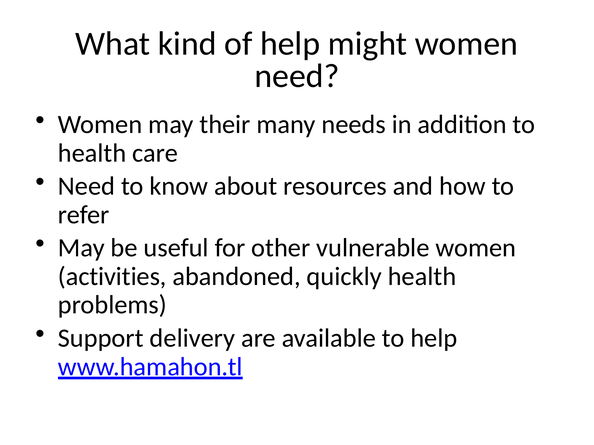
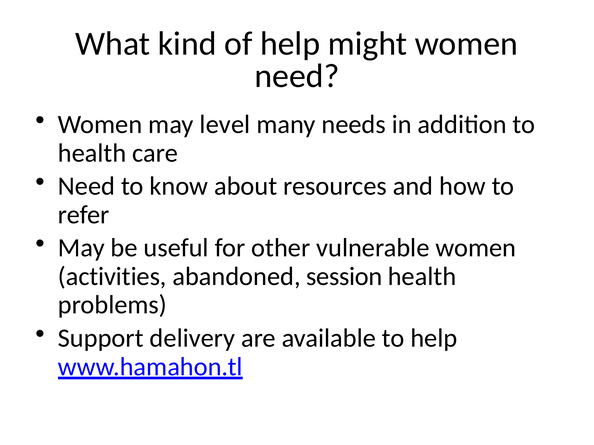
their: their -> level
quickly: quickly -> session
